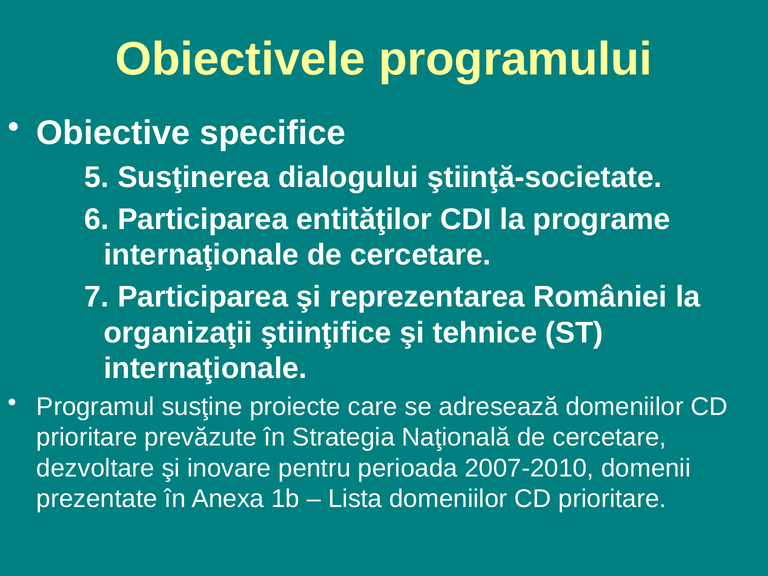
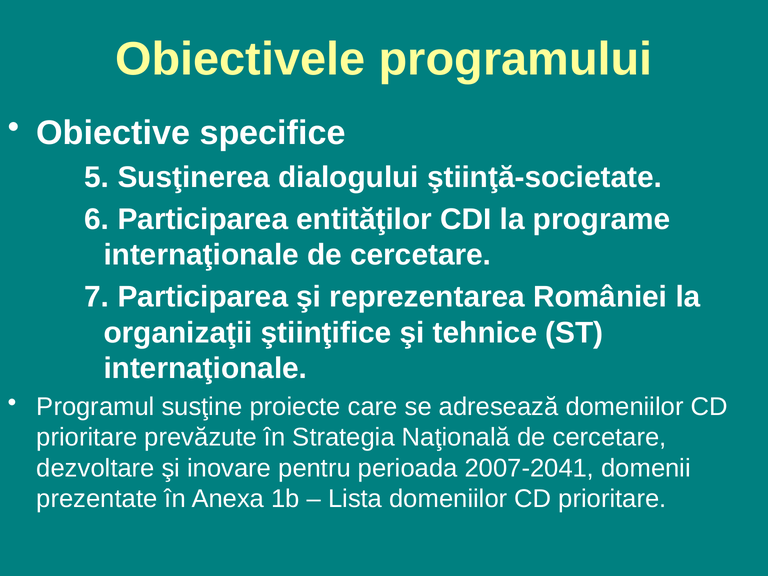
2007-2010: 2007-2010 -> 2007-2041
